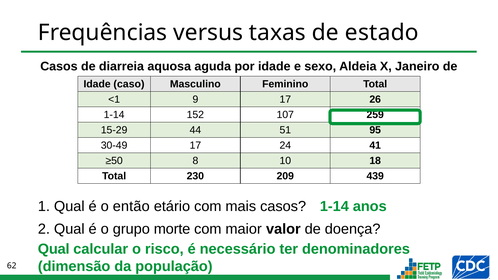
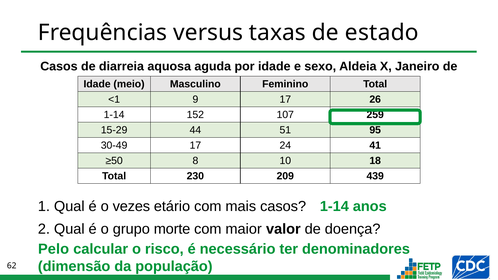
caso: caso -> meio
então: então -> vezes
Qual at (54, 249): Qual -> Pelo
